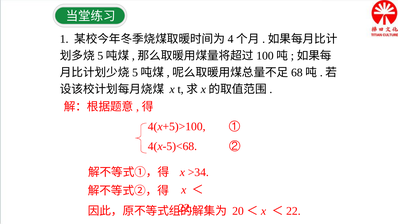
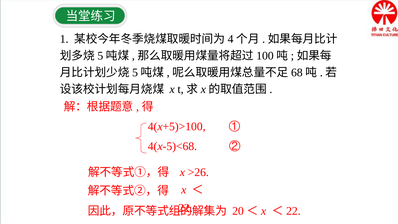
>34: >34 -> >26
